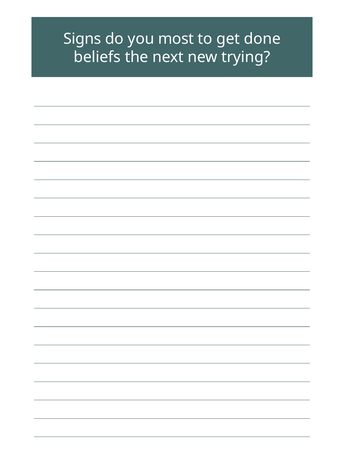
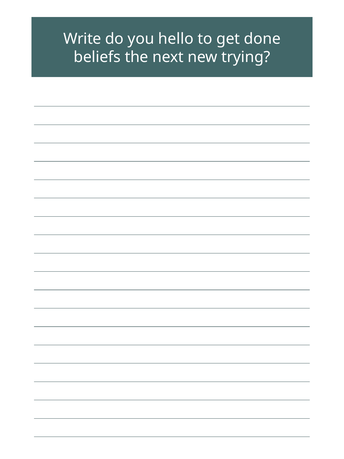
Signs: Signs -> Write
most: most -> hello
